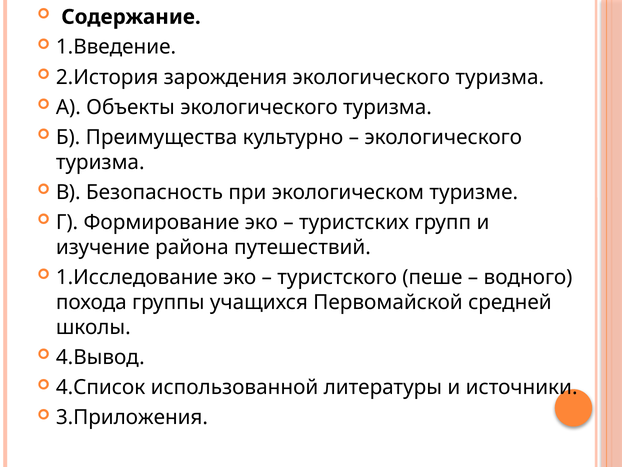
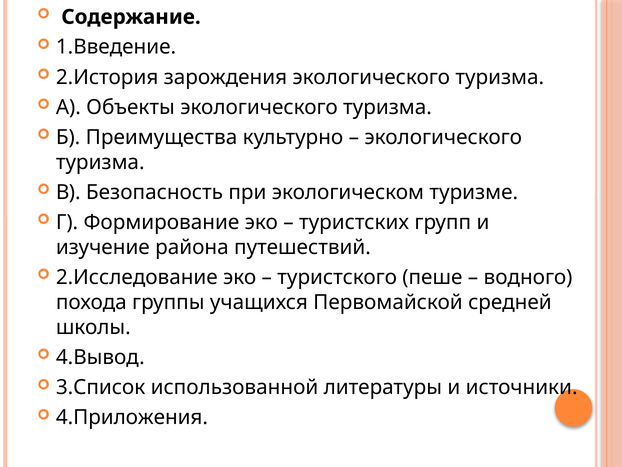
1.Исследование: 1.Исследование -> 2.Исследование
4.Список: 4.Список -> 3.Список
3.Приложения: 3.Приложения -> 4.Приложения
